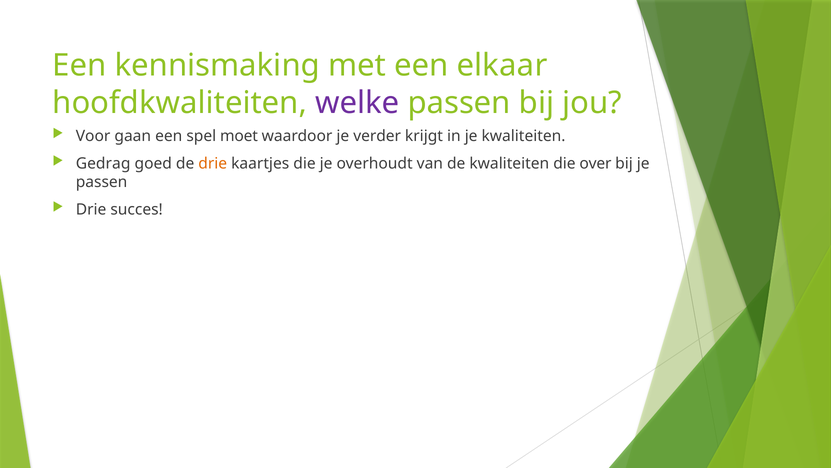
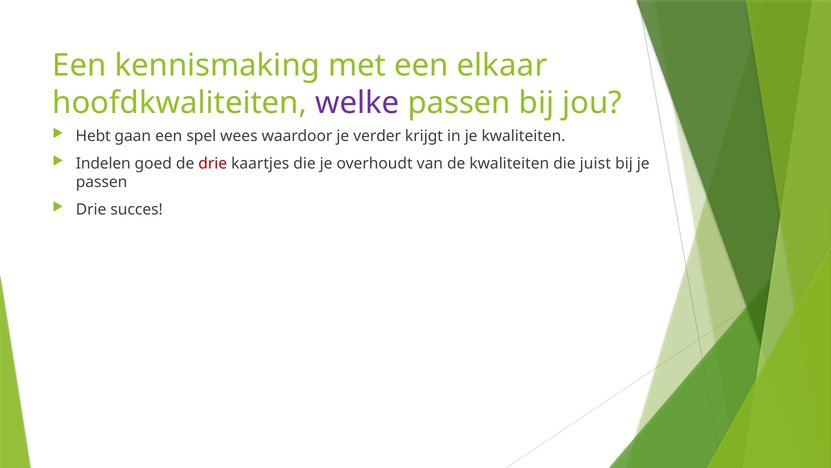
Voor: Voor -> Hebt
moet: moet -> wees
Gedrag: Gedrag -> Indelen
drie at (213, 163) colour: orange -> red
over: over -> juist
